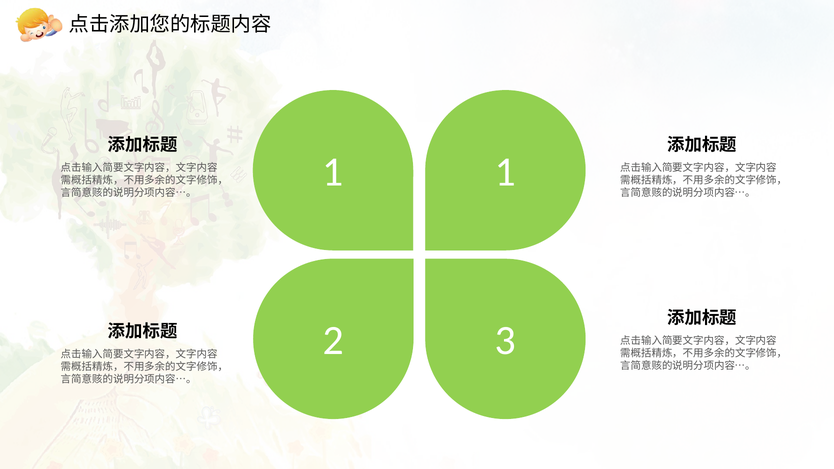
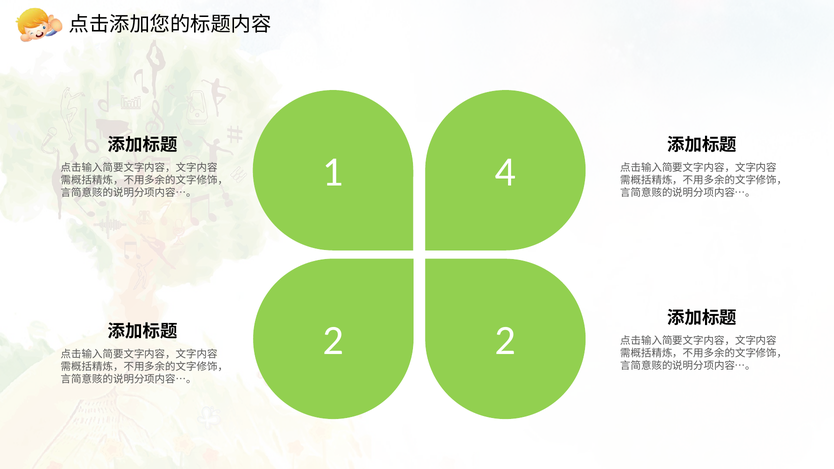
1 1: 1 -> 4
2 3: 3 -> 2
